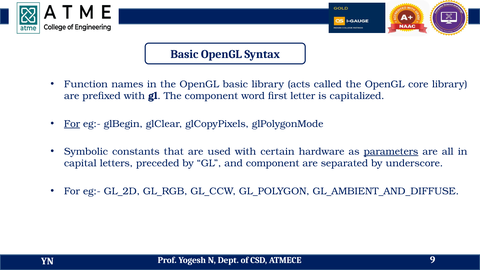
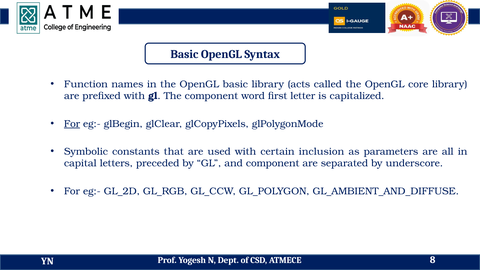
hardware: hardware -> inclusion
parameters underline: present -> none
9: 9 -> 8
